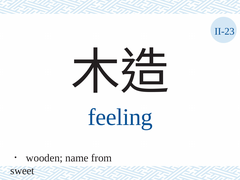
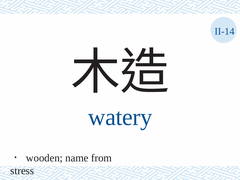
II-23: II-23 -> II-14
feeling: feeling -> watery
sweet: sweet -> stress
